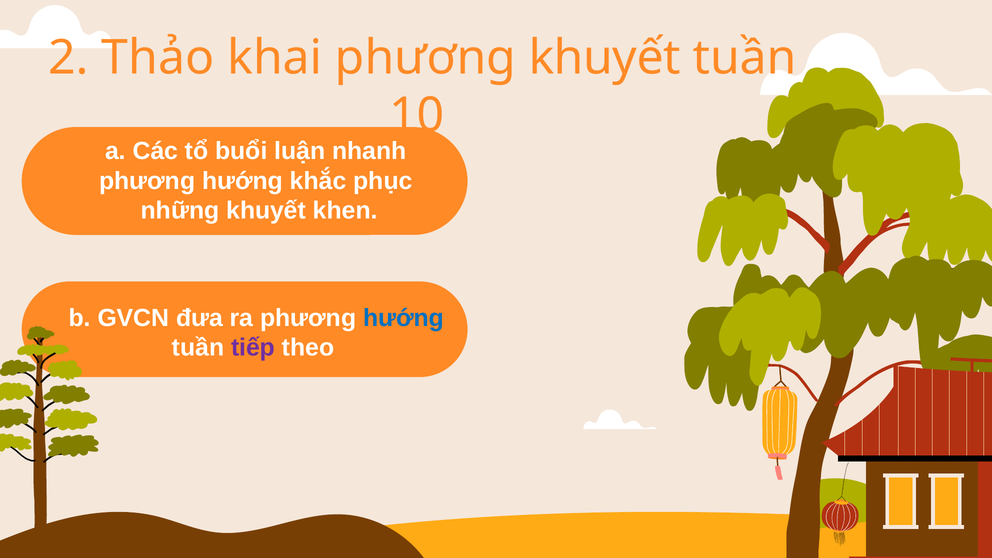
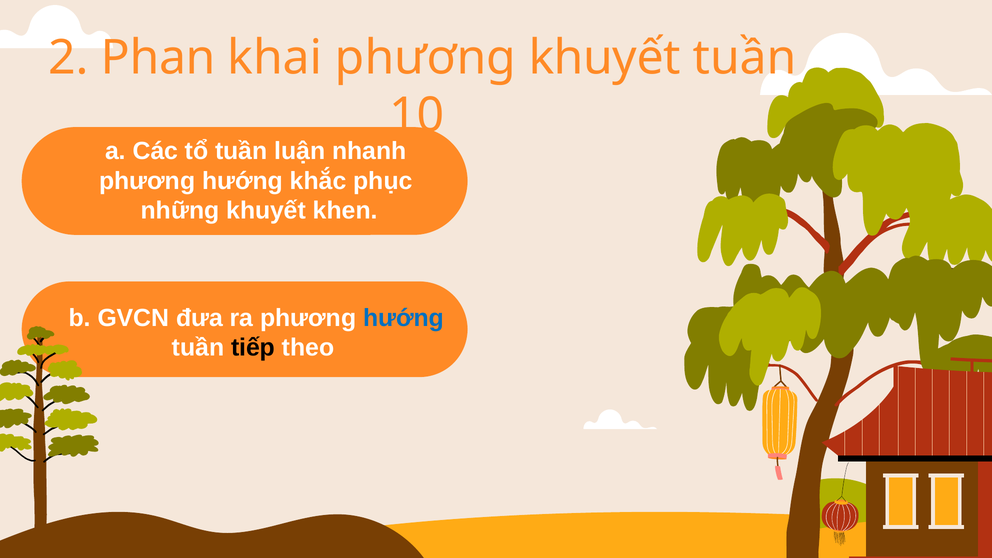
Thảo: Thảo -> Phan
tổ buổi: buổi -> tuần
tiếp colour: purple -> black
